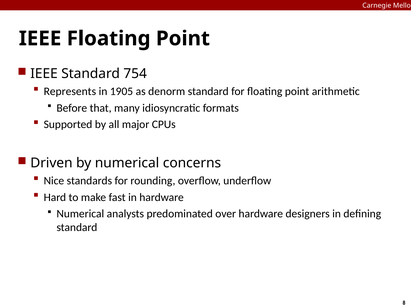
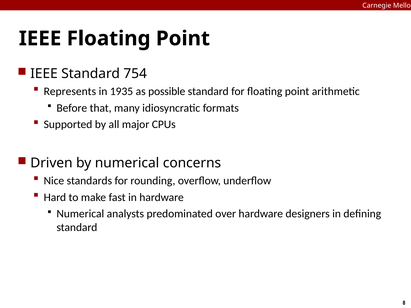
1905: 1905 -> 1935
denorm: denorm -> possible
